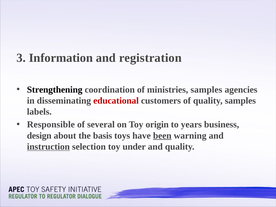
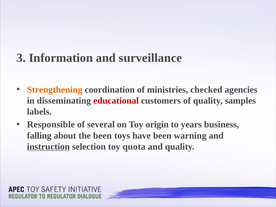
registration: registration -> surveillance
Strengthening colour: black -> orange
ministries samples: samples -> checked
design: design -> falling
the basis: basis -> been
been at (162, 136) underline: present -> none
under: under -> quota
